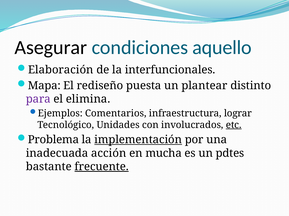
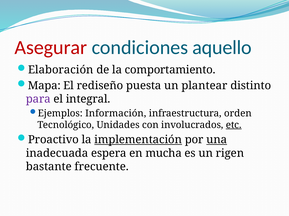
Asegurar colour: black -> red
interfuncionales: interfuncionales -> comportamiento
elimina: elimina -> integral
Comentarios: Comentarios -> Información
lograr: lograr -> orden
Problema: Problema -> Proactivo
una underline: none -> present
acción: acción -> espera
pdtes: pdtes -> rigen
frecuente underline: present -> none
